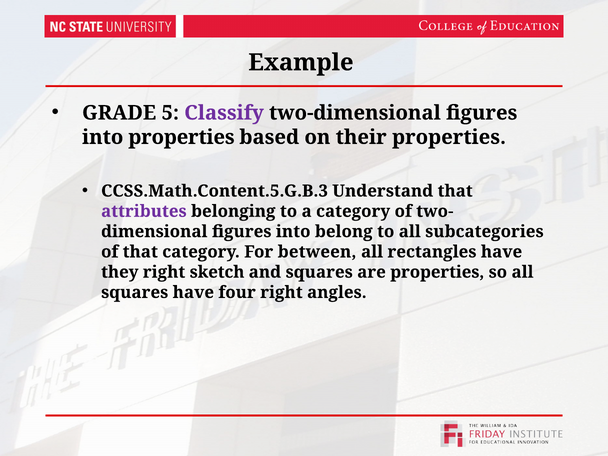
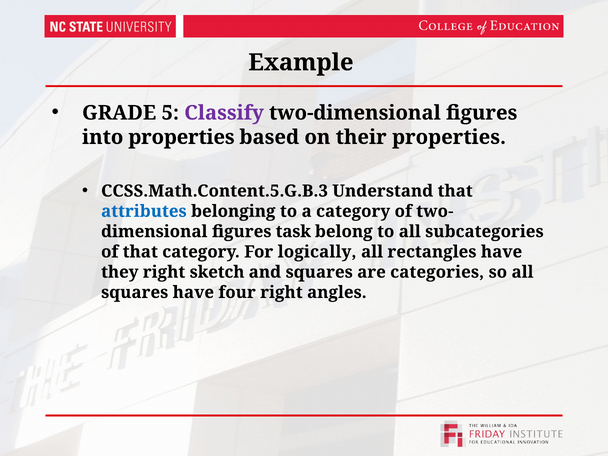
attributes colour: purple -> blue
into at (293, 232): into -> task
between: between -> logically
are properties: properties -> categories
